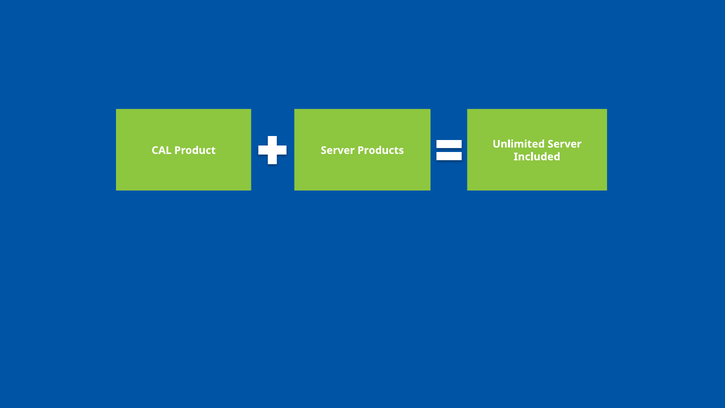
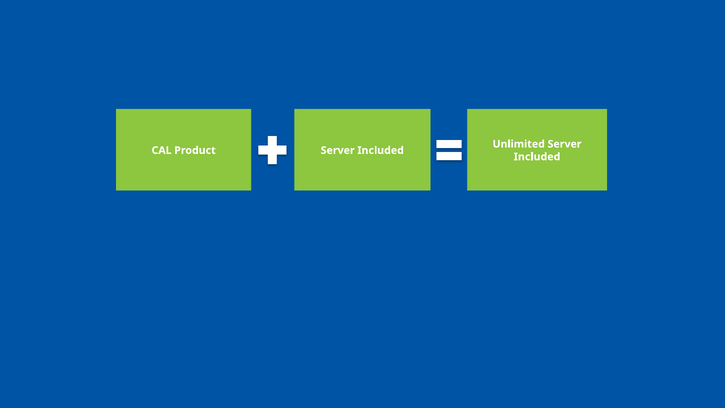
Product Server Products: Products -> Included
